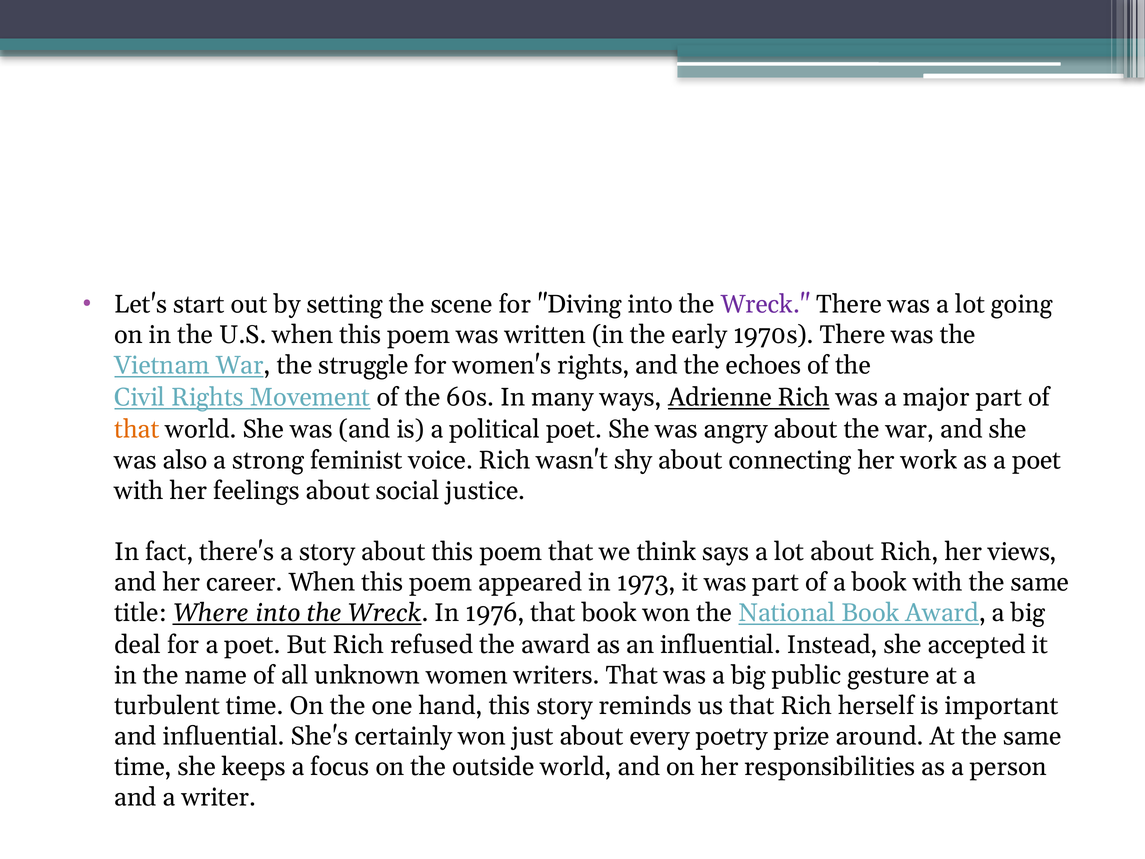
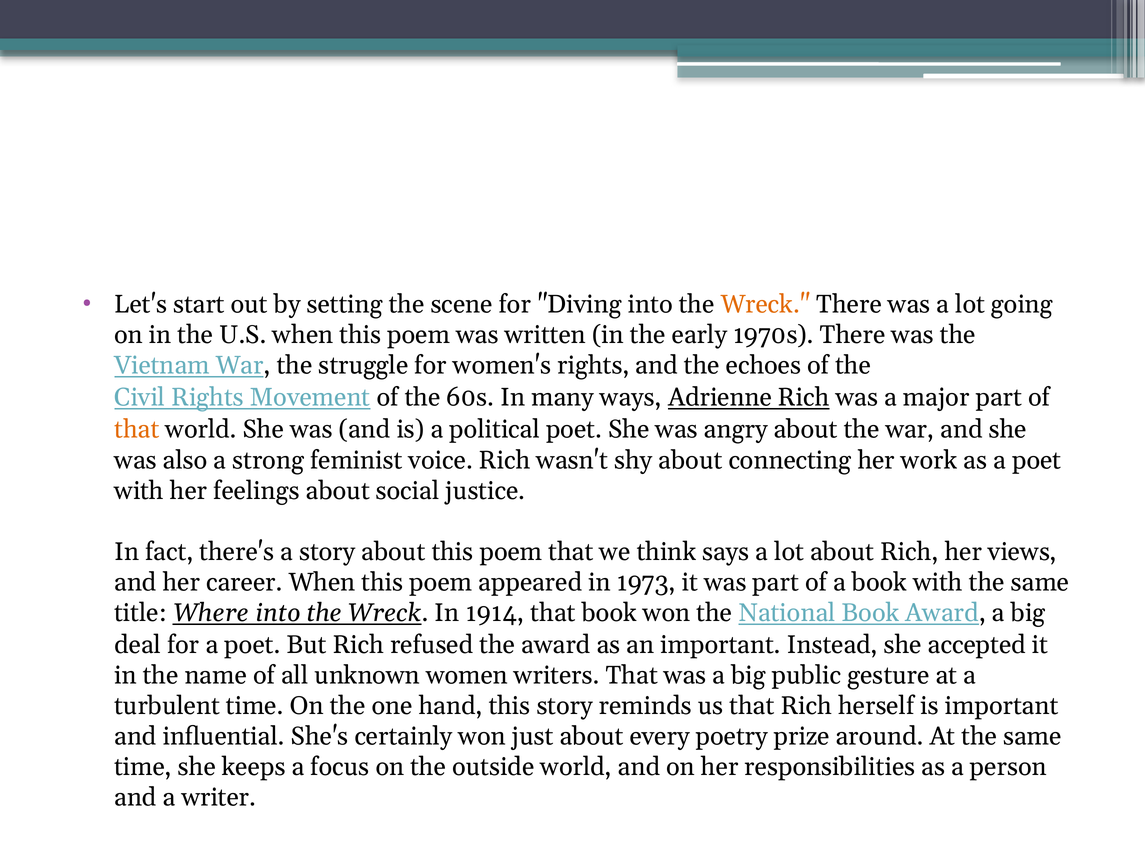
Wreck at (765, 304) colour: purple -> orange
1976: 1976 -> 1914
an influential: influential -> important
